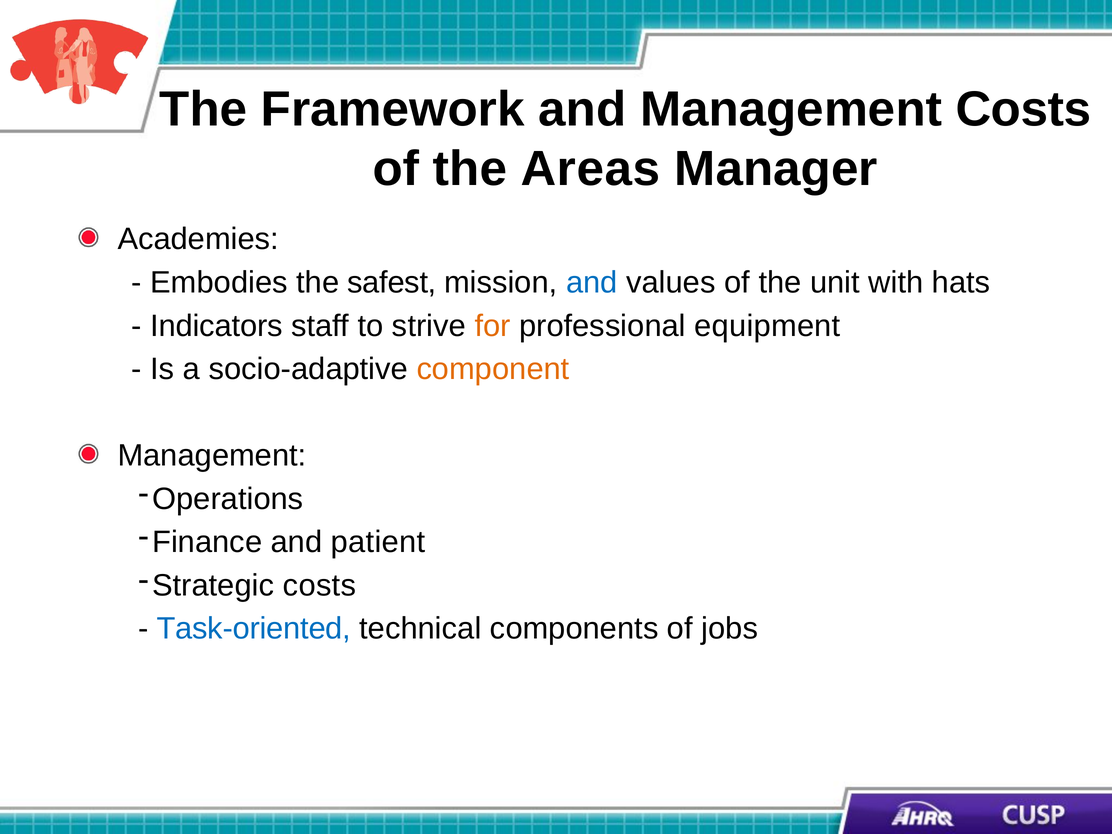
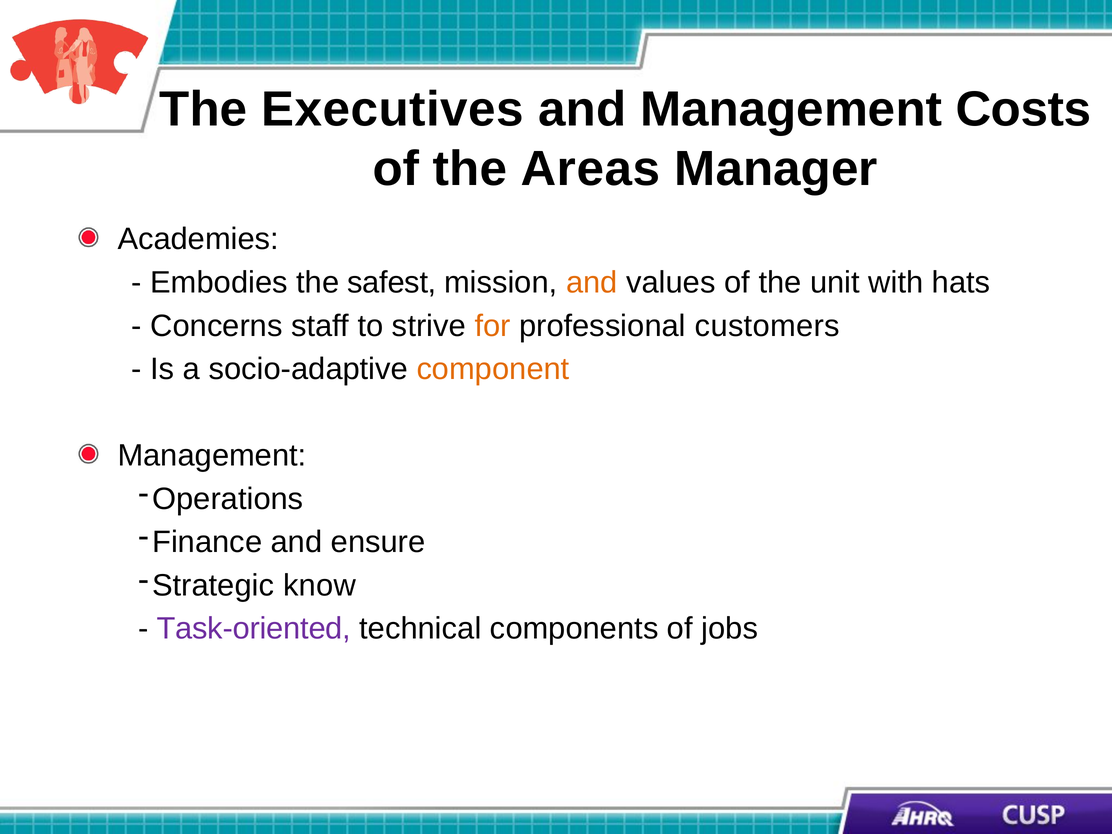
Framework: Framework -> Executives
and at (592, 283) colour: blue -> orange
Indicators: Indicators -> Concerns
equipment: equipment -> customers
patient: patient -> ensure
Strategic costs: costs -> know
Task-oriented colour: blue -> purple
